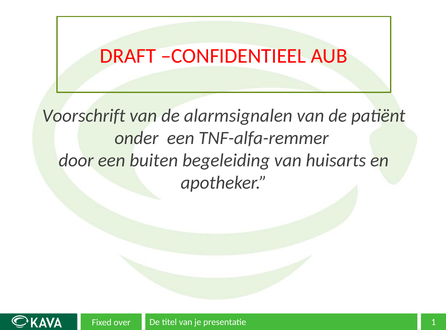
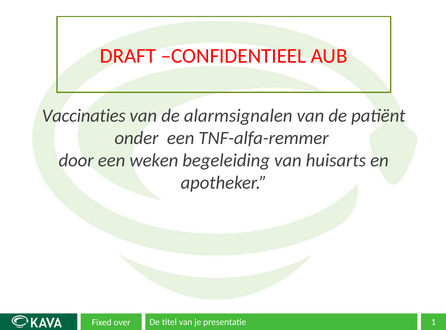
Voorschrift: Voorschrift -> Vaccinaties
buiten: buiten -> weken
